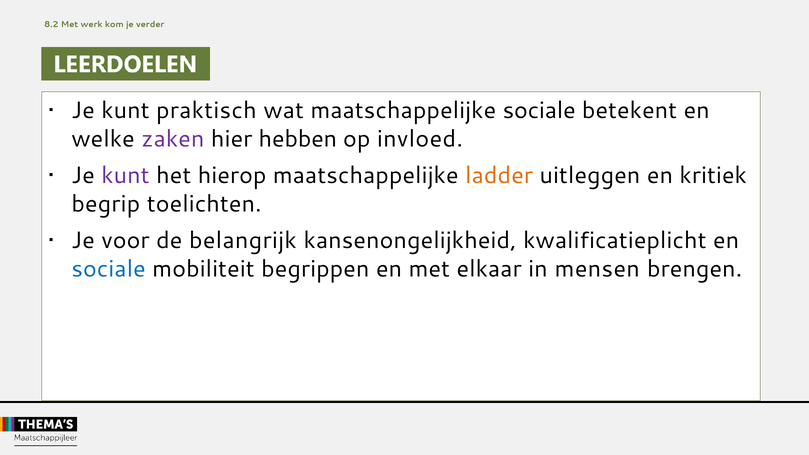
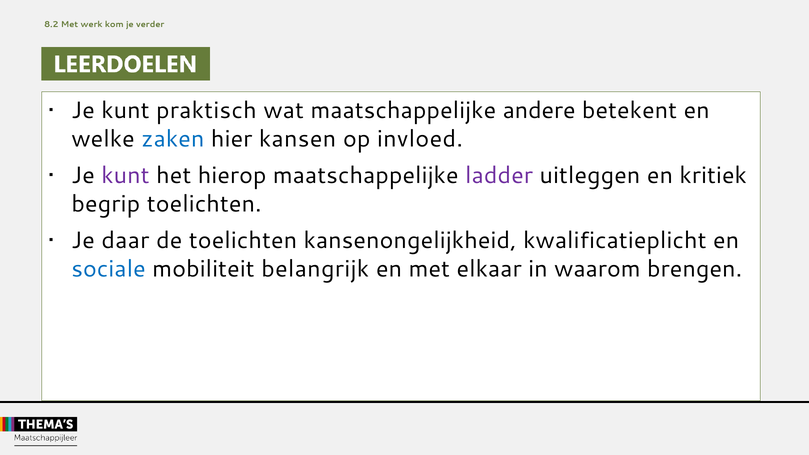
maatschappelijke sociale: sociale -> andere
zaken colour: purple -> blue
hebben: hebben -> kansen
ladder colour: orange -> purple
voor: voor -> daar
de belangrijk: belangrijk -> toelichten
begrippen: begrippen -> belangrijk
mensen: mensen -> waarom
